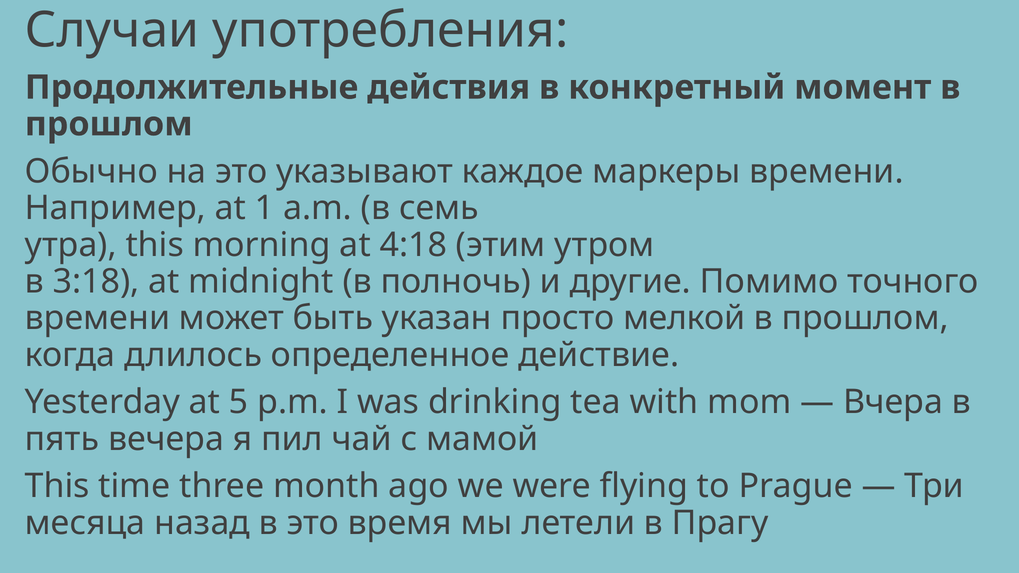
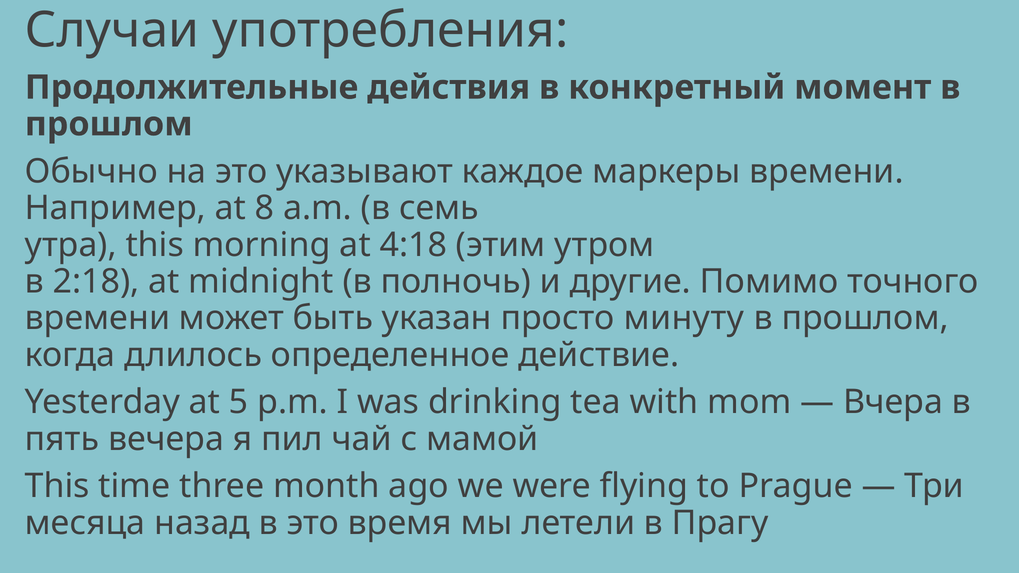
1: 1 -> 8
3:18: 3:18 -> 2:18
мелкой: мелкой -> минуту
